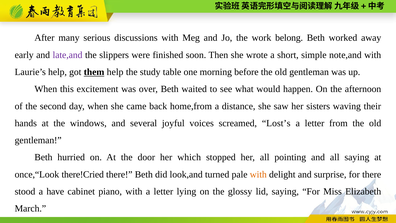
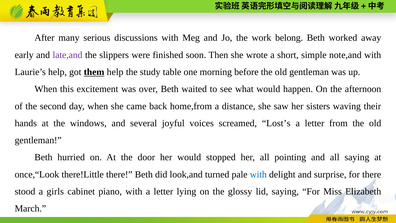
her which: which -> would
there!Cried: there!Cried -> there!Little
with at (258, 174) colour: orange -> blue
have: have -> girls
